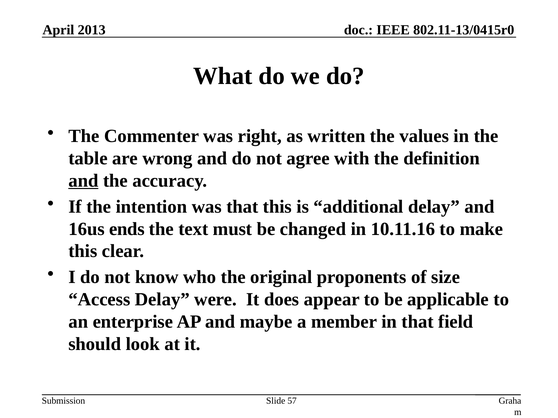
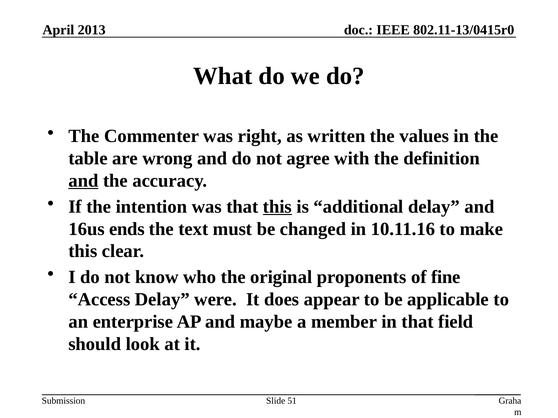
this at (277, 207) underline: none -> present
size: size -> fine
57: 57 -> 51
